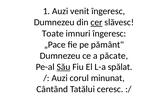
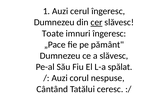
venit: venit -> cerul
a păcate: păcate -> slăvesc
Său underline: present -> none
minunat: minunat -> nespuse
